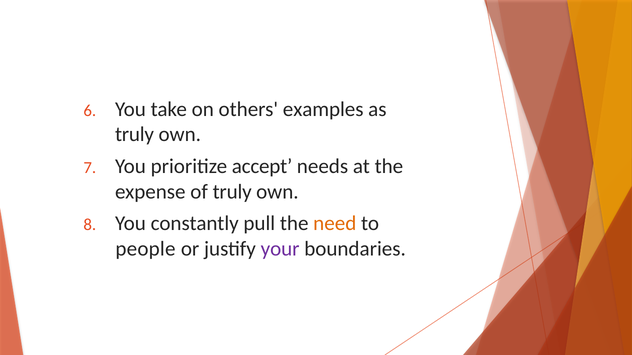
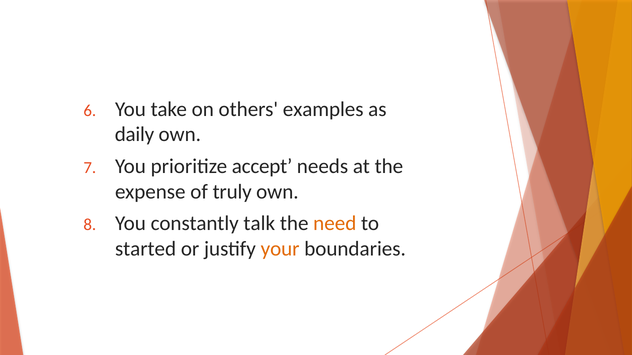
truly at (135, 135): truly -> daily
pull: pull -> talk
people: people -> started
your colour: purple -> orange
